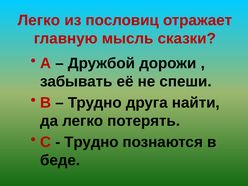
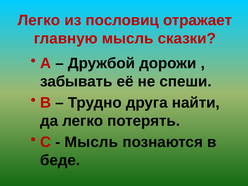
Трудно at (91, 142): Трудно -> Мысль
